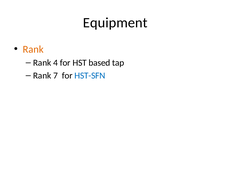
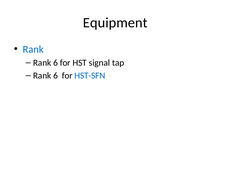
Rank at (33, 49) colour: orange -> blue
4 at (56, 63): 4 -> 6
based: based -> signal
7 at (56, 75): 7 -> 6
